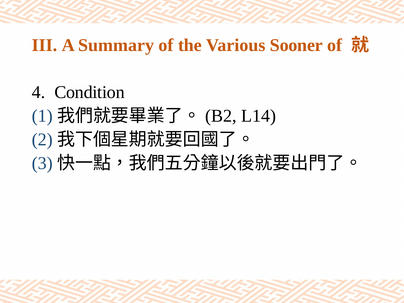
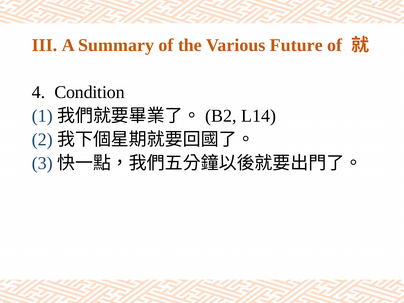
Sooner: Sooner -> Future
